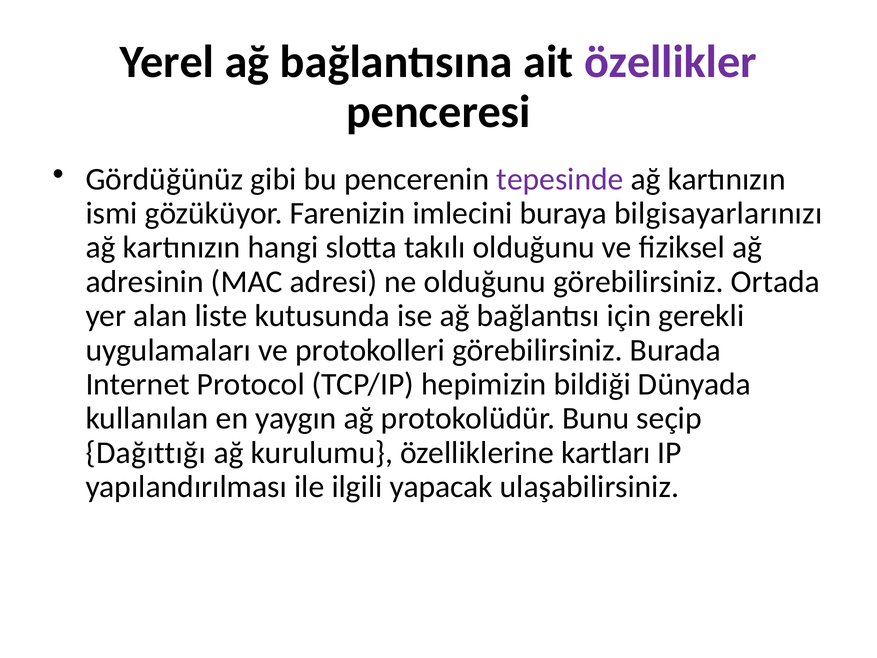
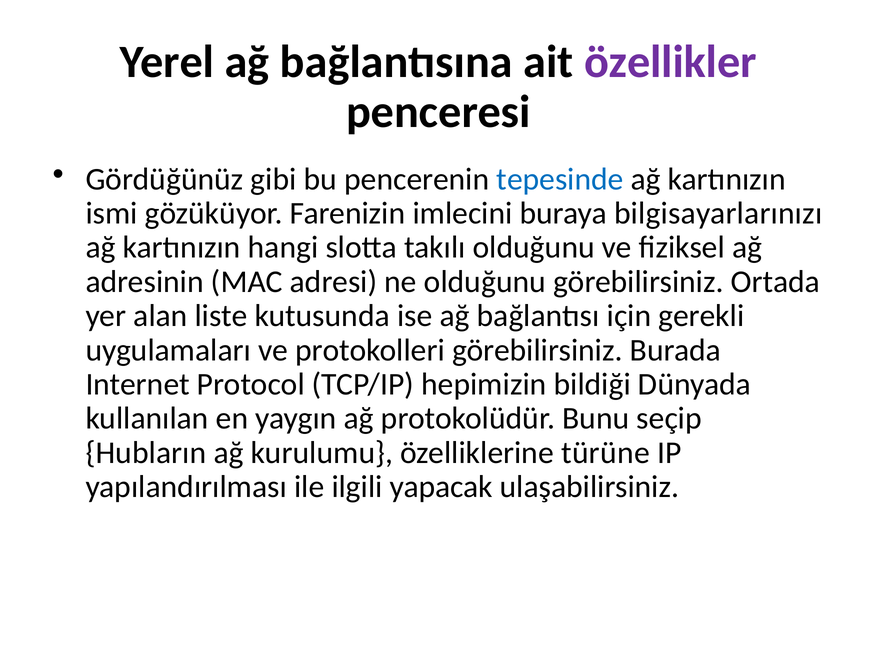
tepesinde colour: purple -> blue
Dağıttığı: Dağıttığı -> Hubların
kartları: kartları -> türüne
